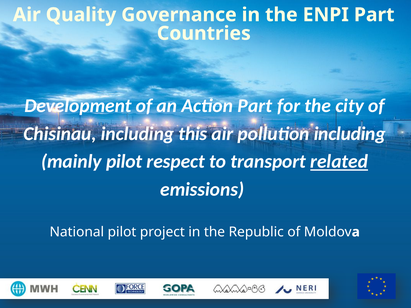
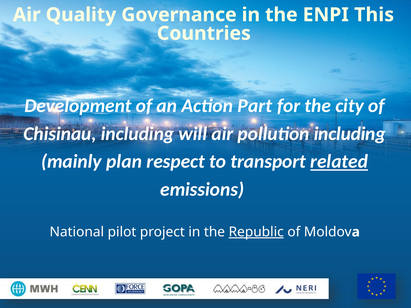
ENPI Part: Part -> This
this: this -> will
mainly pilot: pilot -> plan
Republic underline: none -> present
